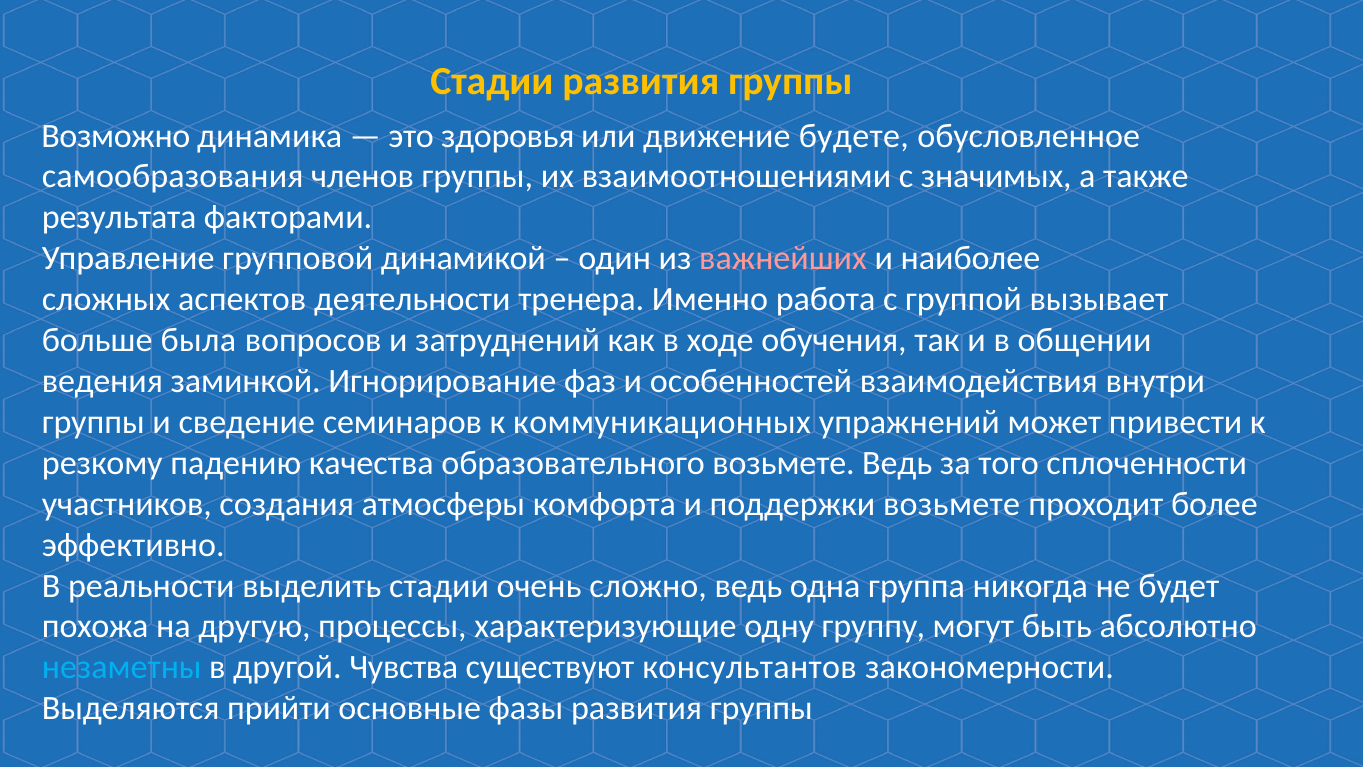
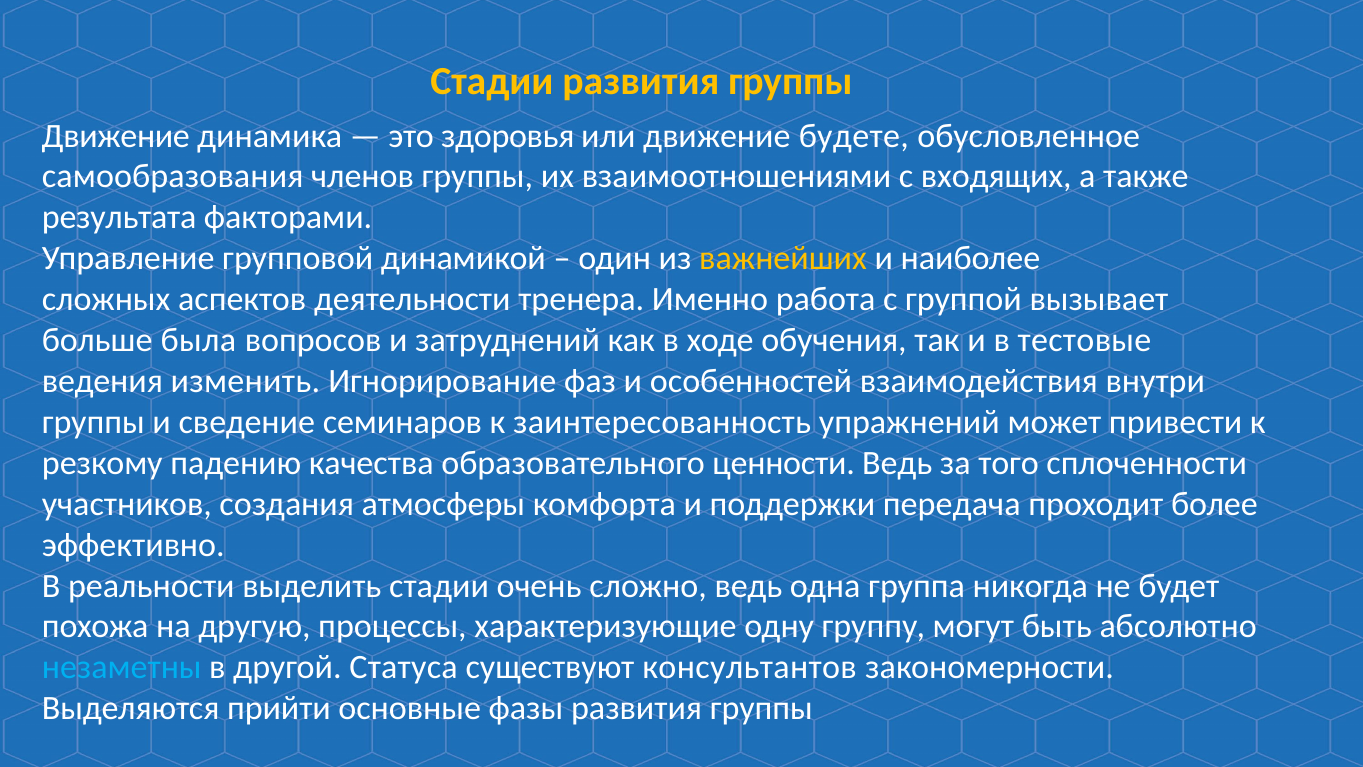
Возможно at (116, 136): Возможно -> Движение
значимых: значимых -> входящих
важнейших colour: pink -> yellow
общении: общении -> тестовые
заминкой: заминкой -> изменить
коммуникационных: коммуникационных -> заинтересованность
образовательного возьмете: возьмете -> ценности
поддержки возьмете: возьмете -> передача
Чувства: Чувства -> Статуса
